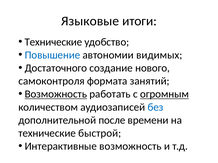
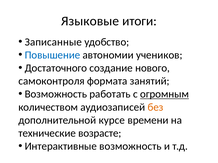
Технические at (53, 42): Технические -> Записанные
видимых: видимых -> учеников
Возможность at (56, 94) underline: present -> none
без colour: blue -> orange
после: после -> курсе
быстрой: быстрой -> возрасте
